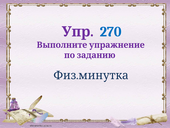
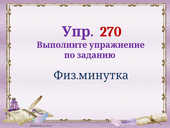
270 colour: blue -> red
